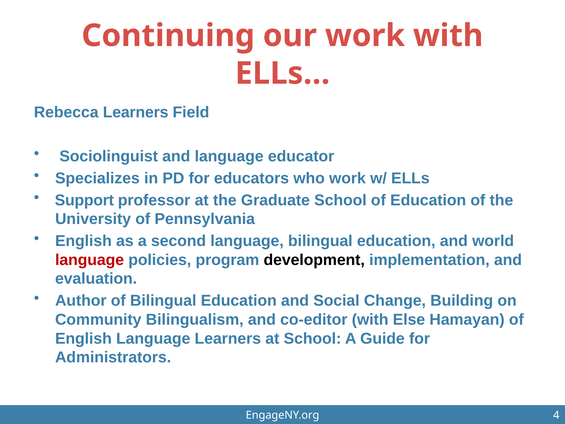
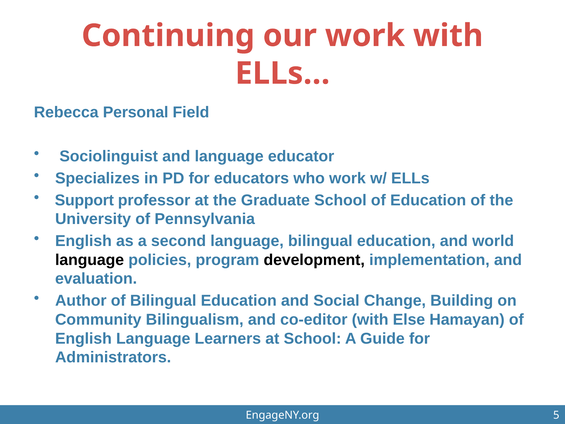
Rebecca Learners: Learners -> Personal
language at (90, 260) colour: red -> black
4: 4 -> 5
